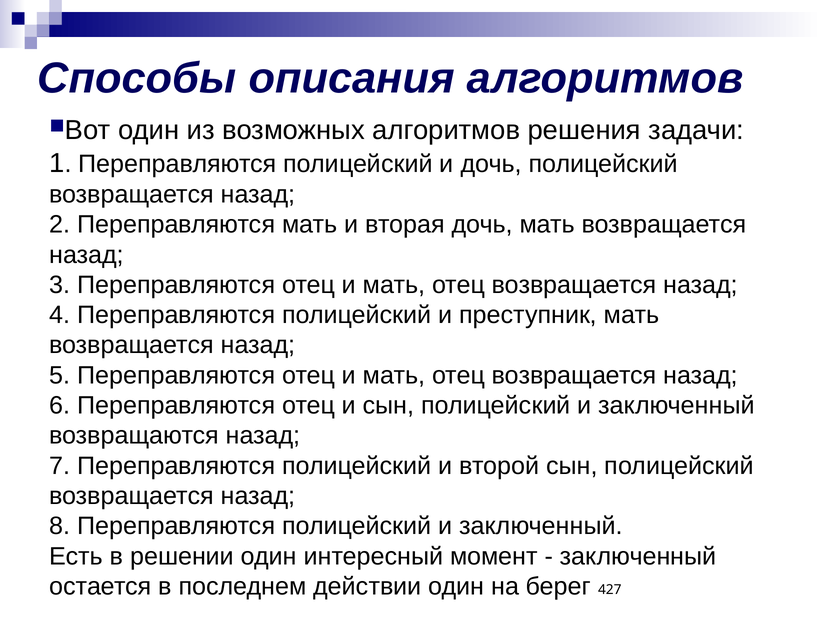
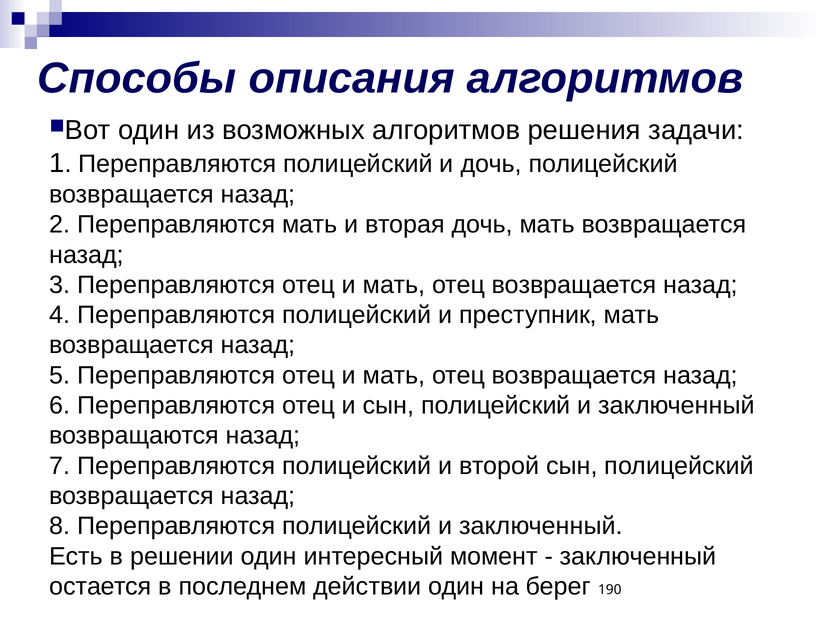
427: 427 -> 190
